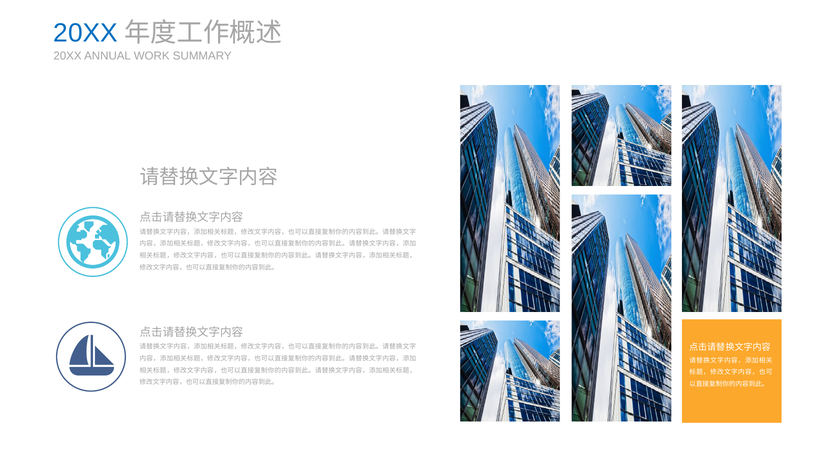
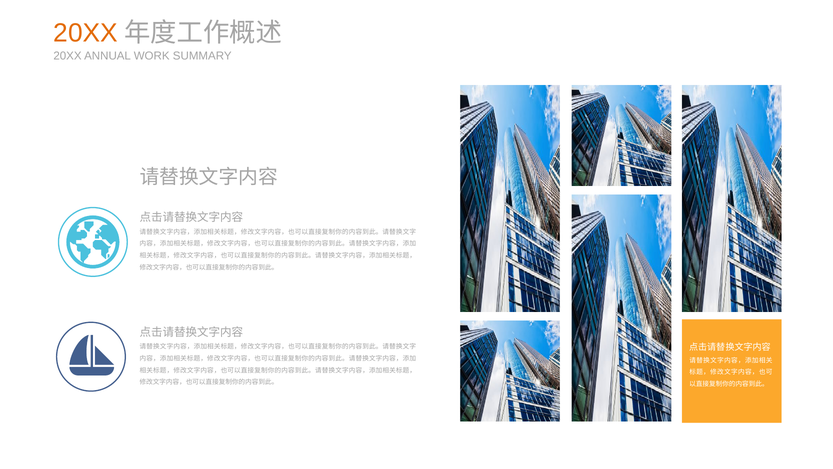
20XX at (86, 33) colour: blue -> orange
